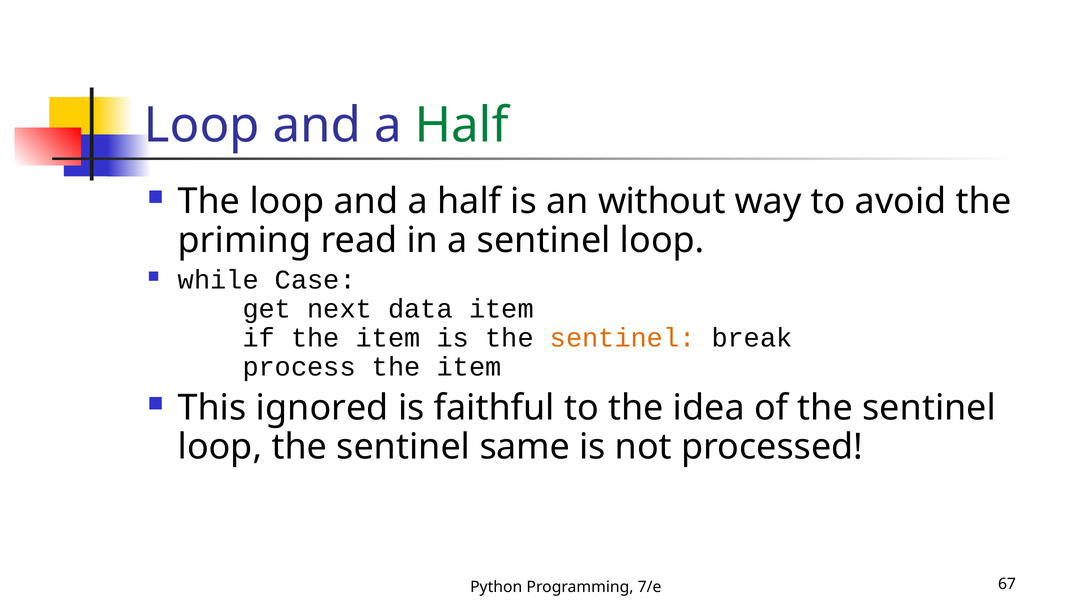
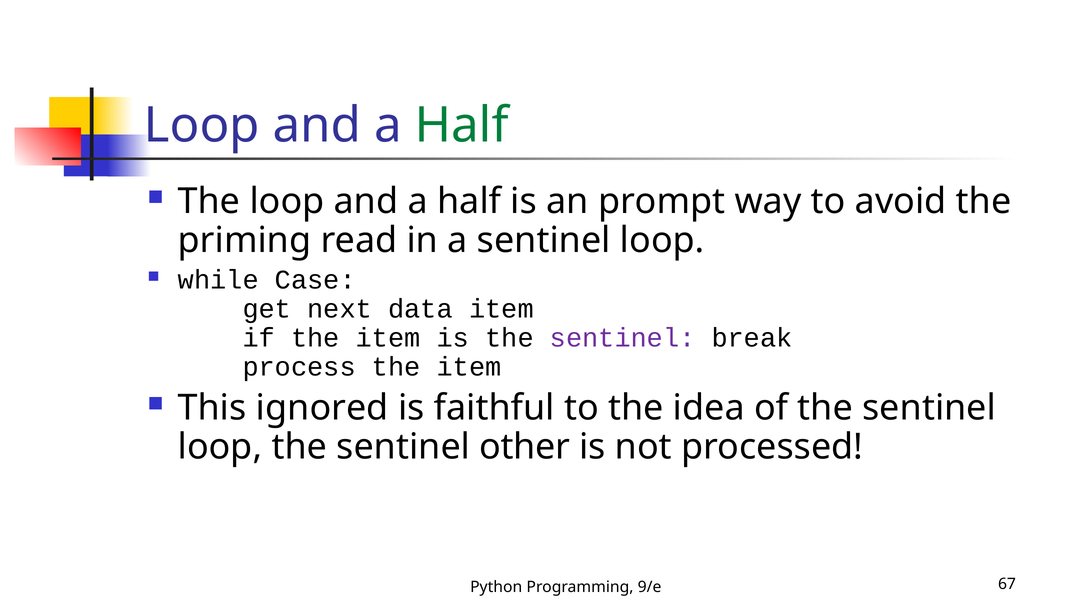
without: without -> prompt
sentinel at (623, 338) colour: orange -> purple
same: same -> other
7/e: 7/e -> 9/e
